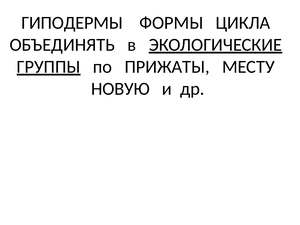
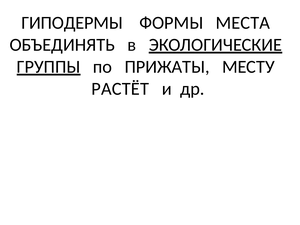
ЦИКЛА: ЦИКЛА -> МЕСТА
НОВУЮ: НОВУЮ -> РАСТЁТ
